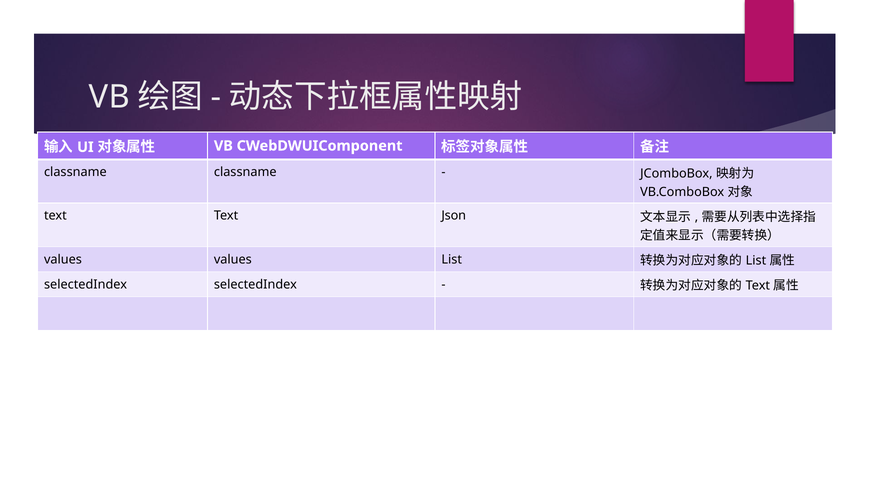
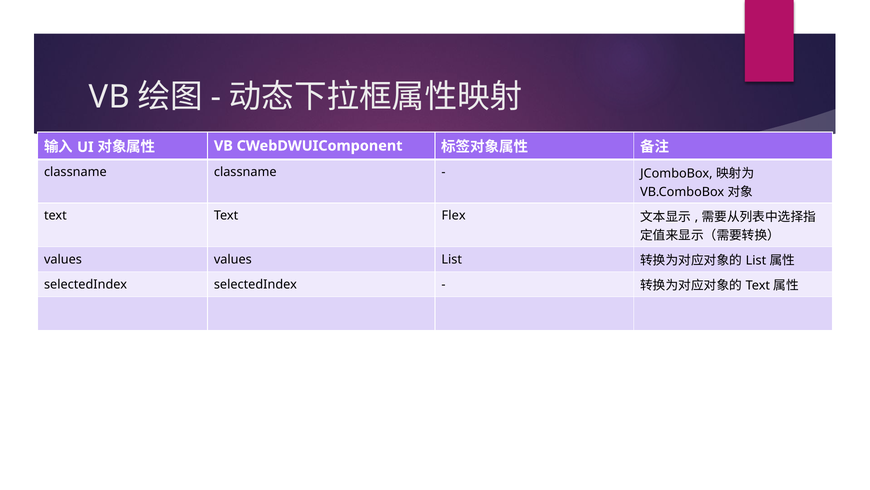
Json: Json -> Flex
